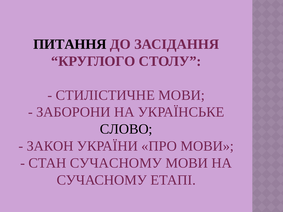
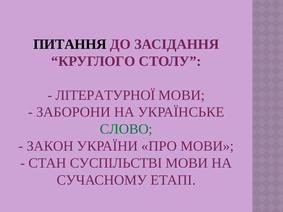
СТИЛІСТИЧНЕ: СТИЛІСТИЧНЕ -> ЛІТЕРАТУРНОЇ
СЛОВО colour: black -> green
СТАН СУЧАСНОМУ: СУЧАСНОМУ -> СУСПІЛЬСТВІ
